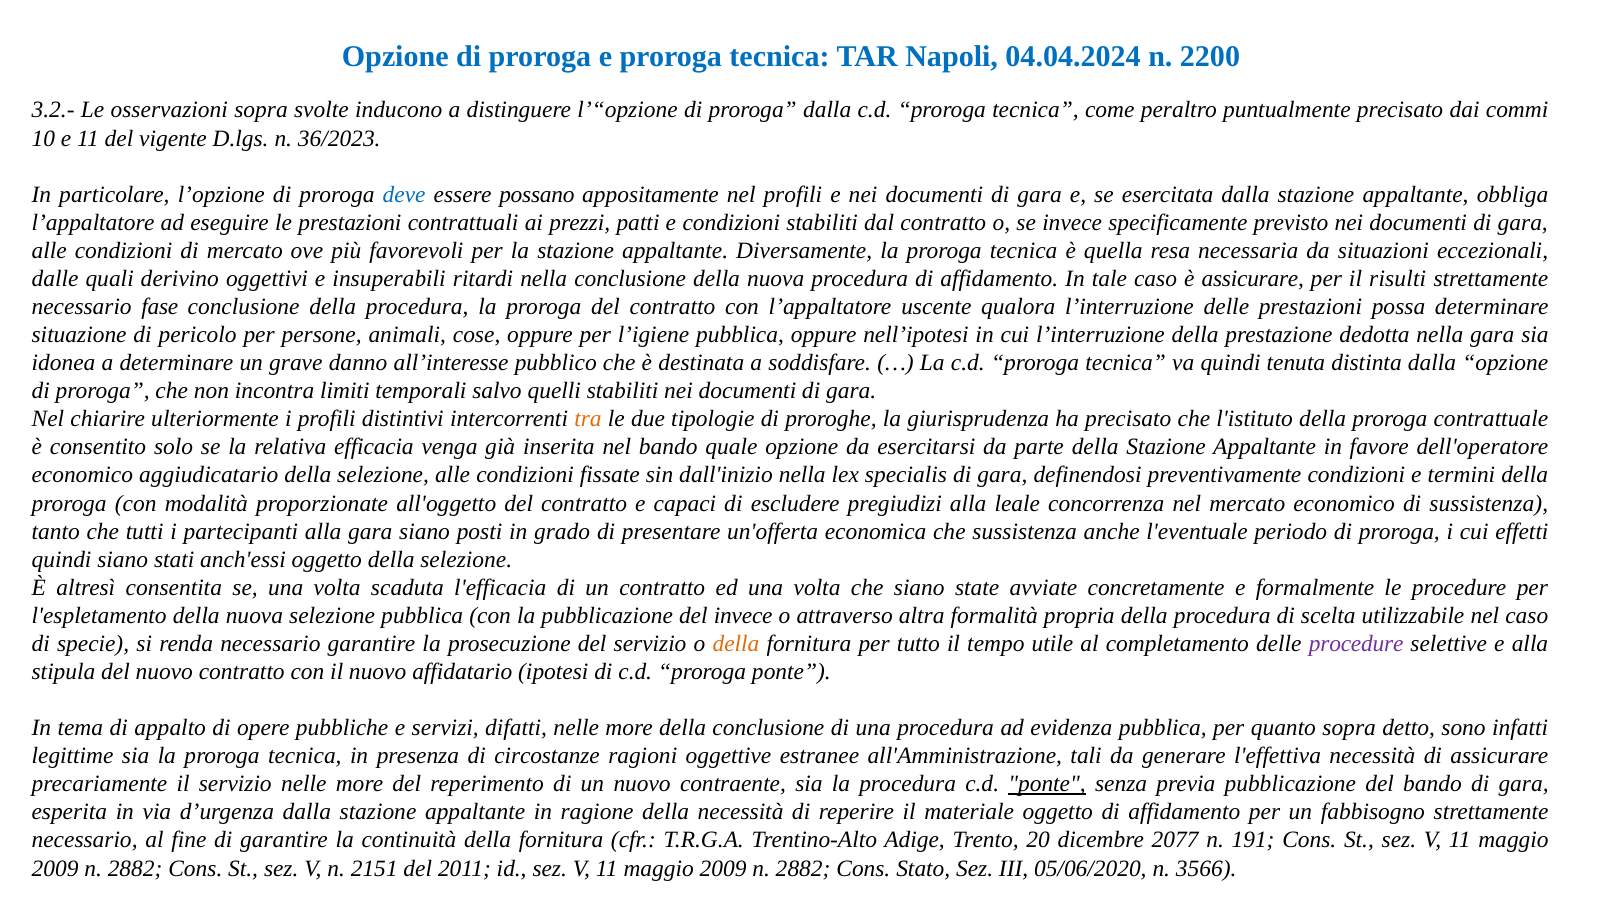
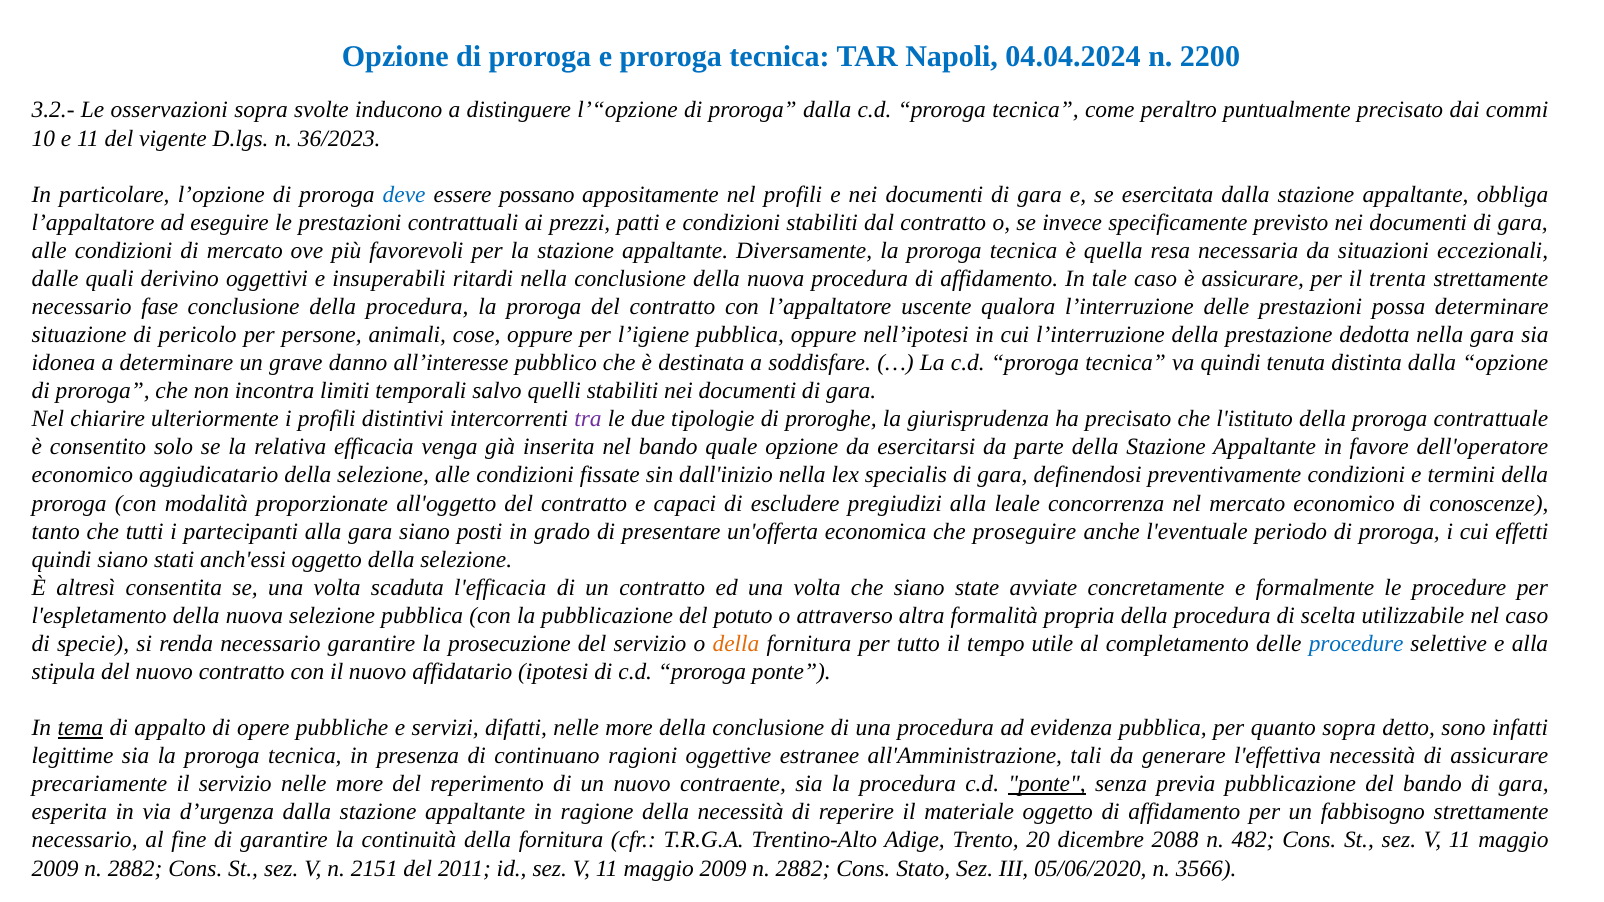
risulti: risulti -> trenta
tra colour: orange -> purple
di sussistenza: sussistenza -> conoscenze
che sussistenza: sussistenza -> proseguire
del invece: invece -> potuto
procedure at (1356, 644) colour: purple -> blue
tema underline: none -> present
circostanze: circostanze -> continuano
2077: 2077 -> 2088
191: 191 -> 482
